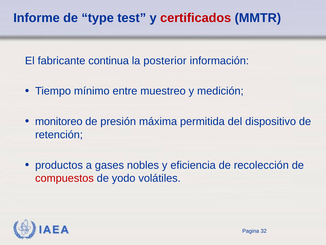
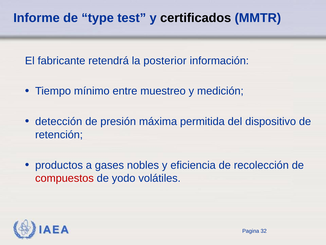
certificados colour: red -> black
continua: continua -> retendrá
monitoreo: monitoreo -> detección
